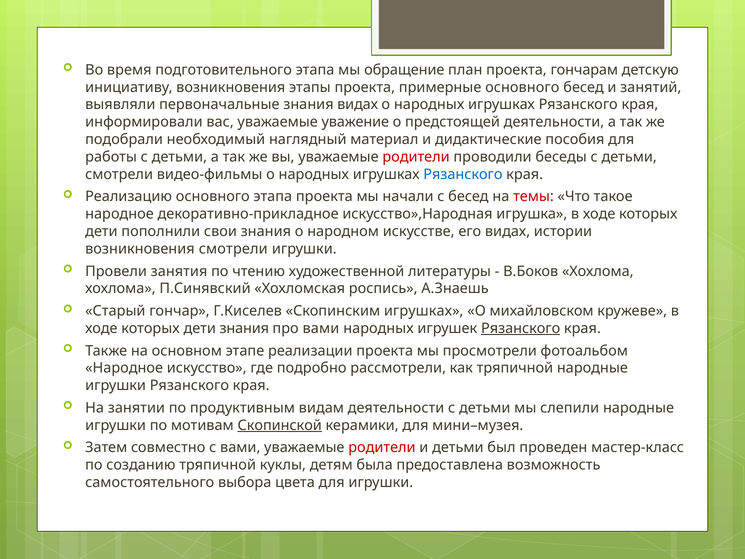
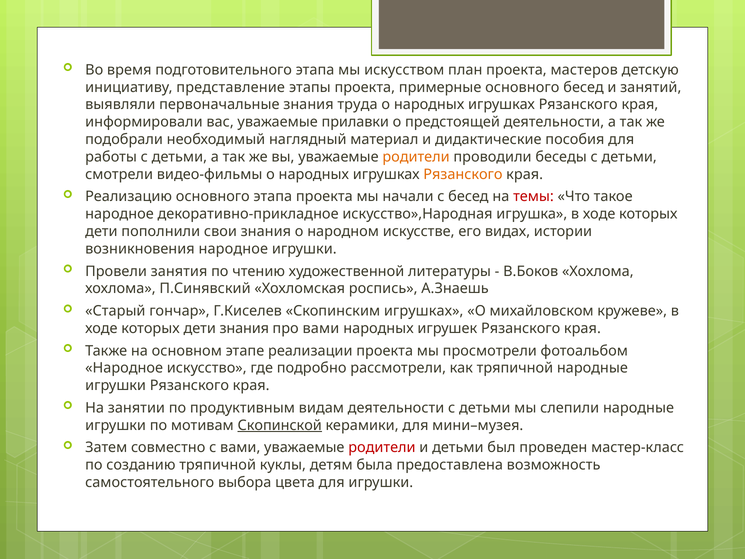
обращение: обращение -> искусством
гончарам: гончарам -> мастеров
инициативу возникновения: возникновения -> представление
знания видах: видах -> труда
уважение: уважение -> прилавки
родители at (416, 157) colour: red -> orange
Рязанского at (463, 174) colour: blue -> orange
возникновения смотрели: смотрели -> народное
Рязанского at (521, 328) underline: present -> none
